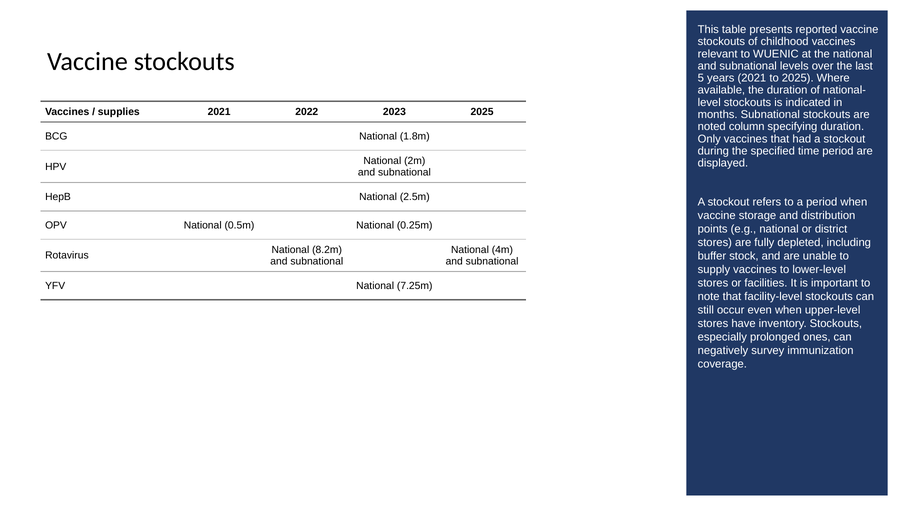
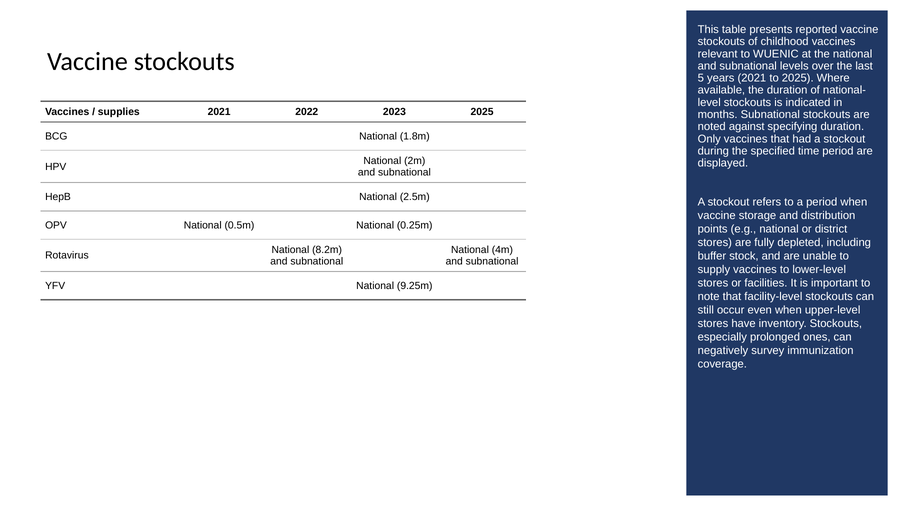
column: column -> against
7.25m: 7.25m -> 9.25m
